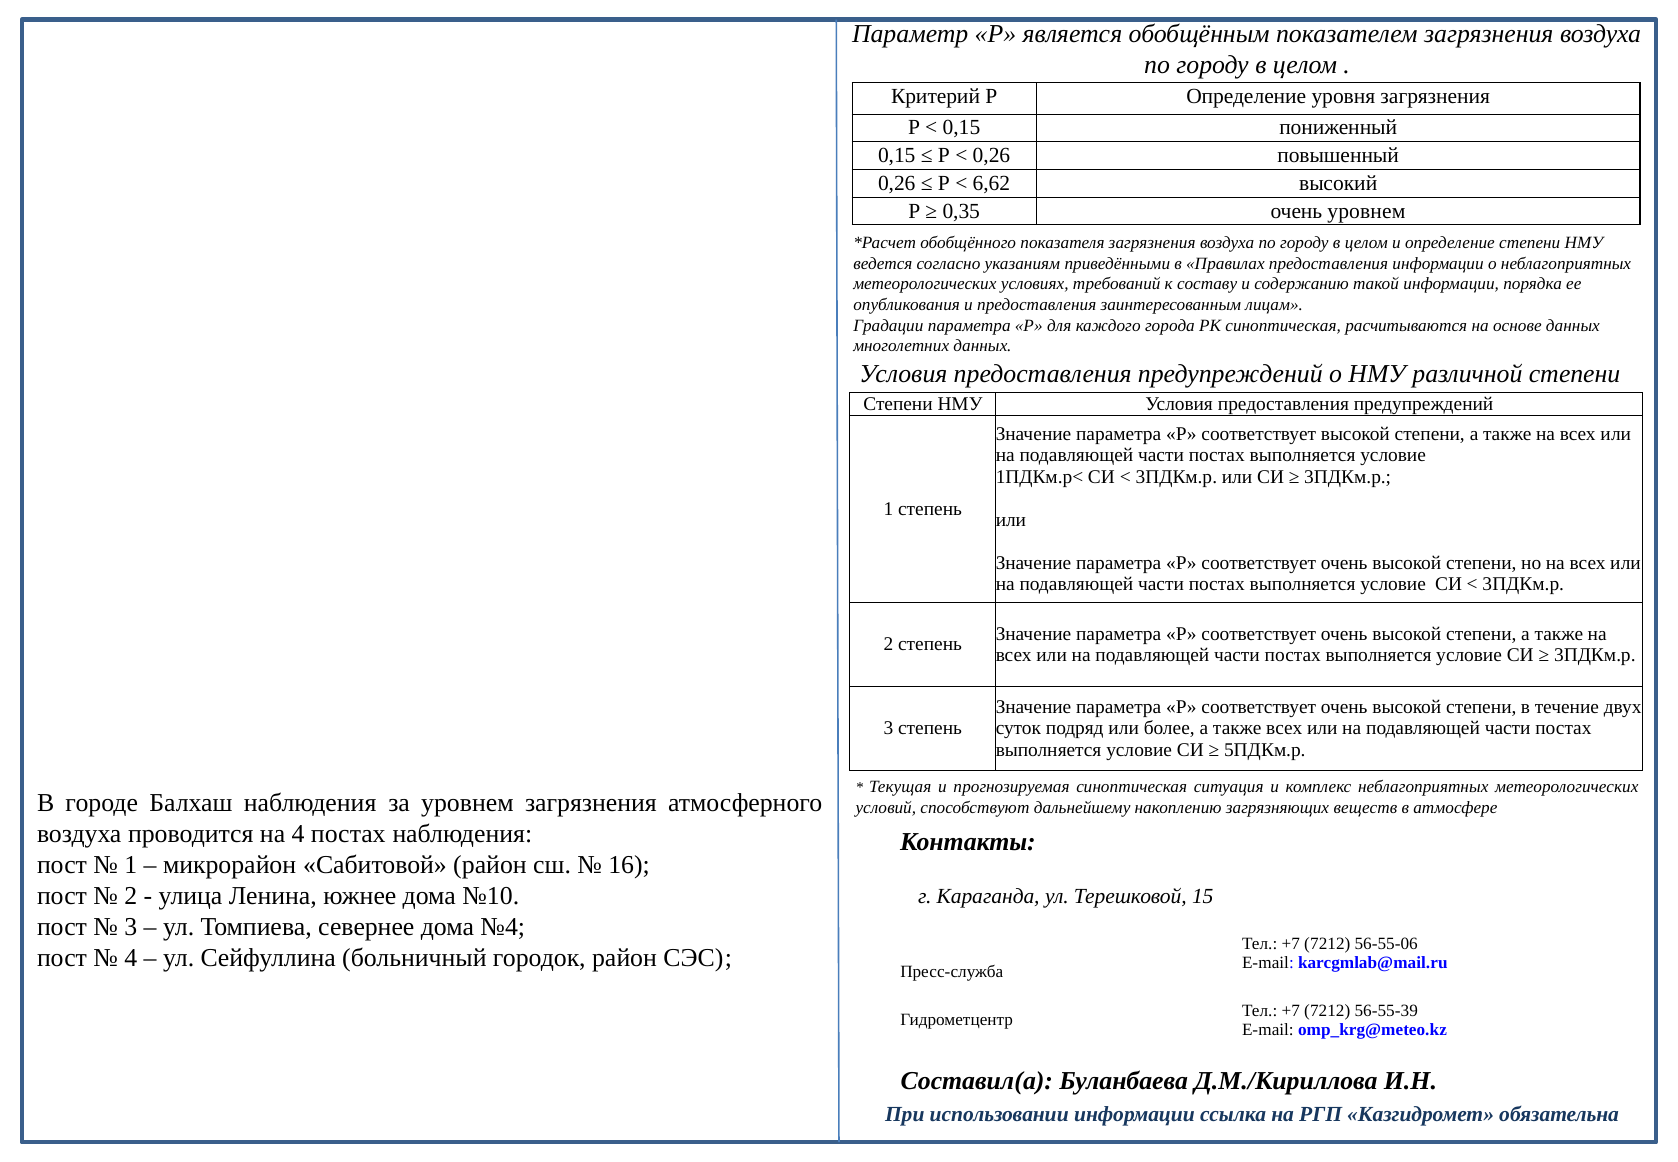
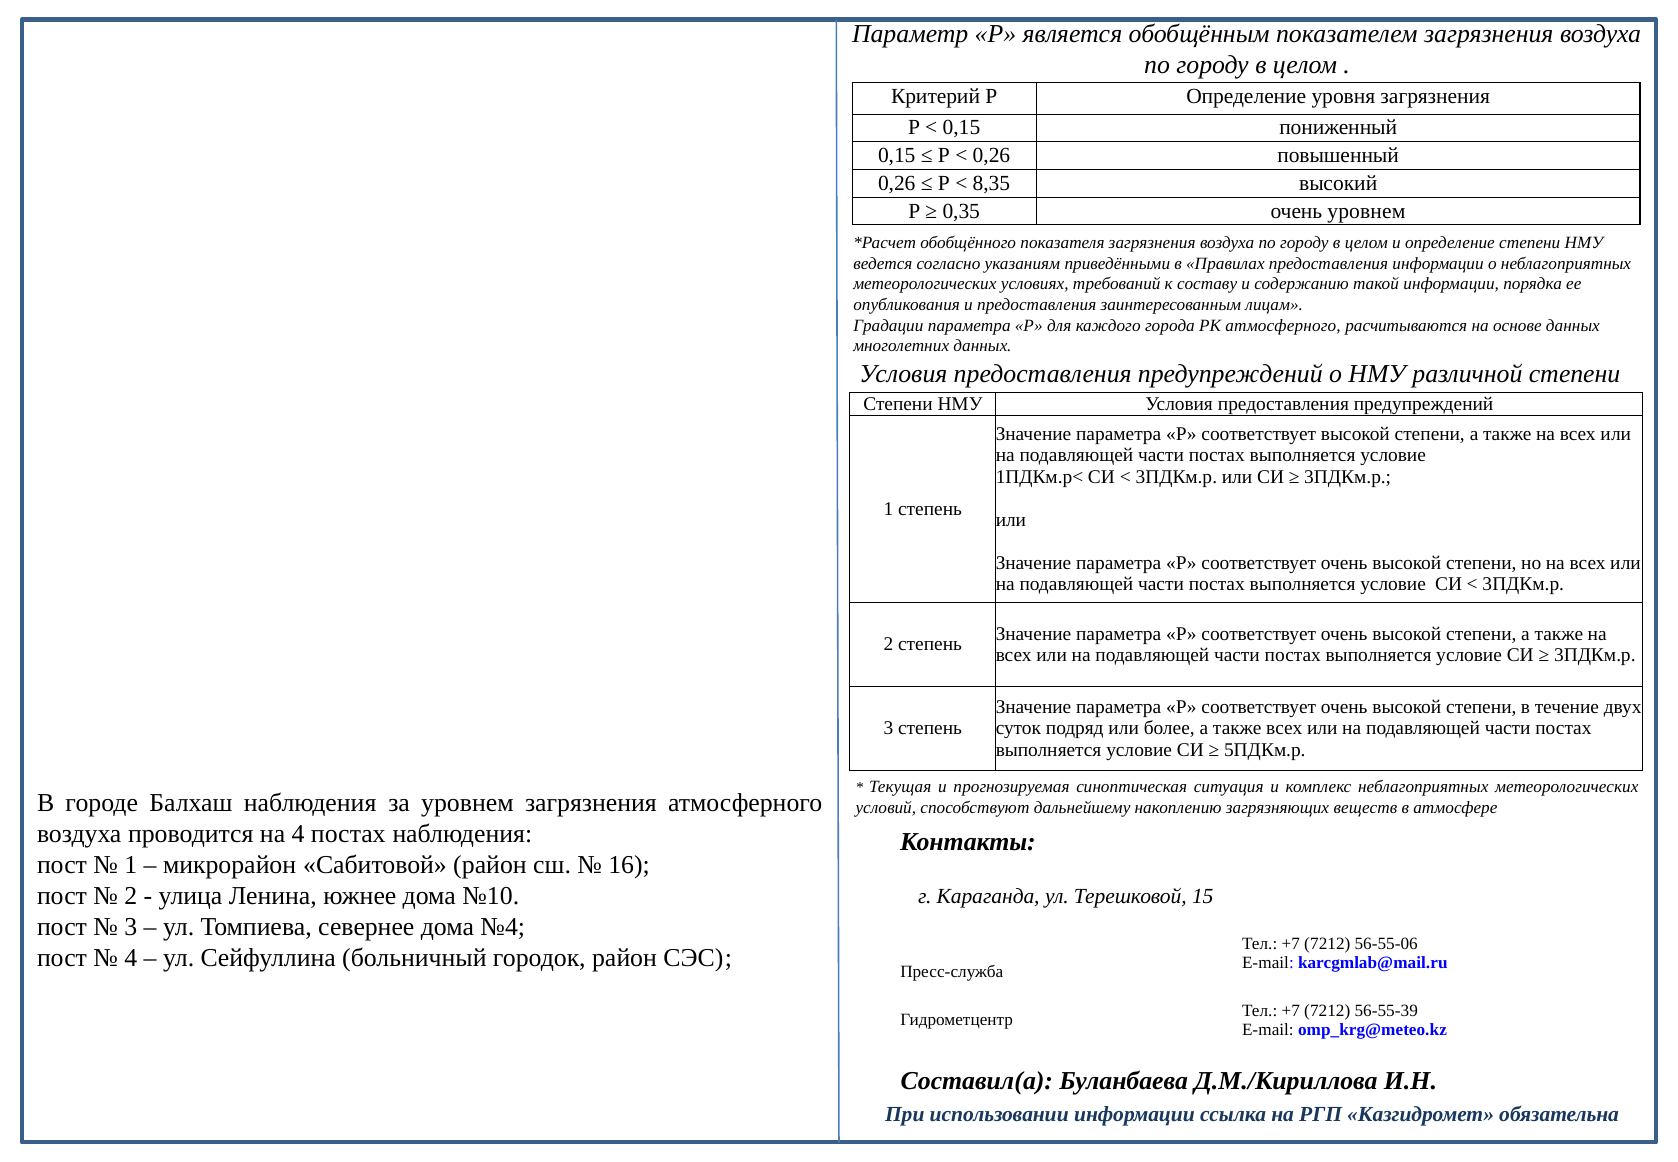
6,62: 6,62 -> 8,35
РК синоптическая: синоптическая -> атмосферного
